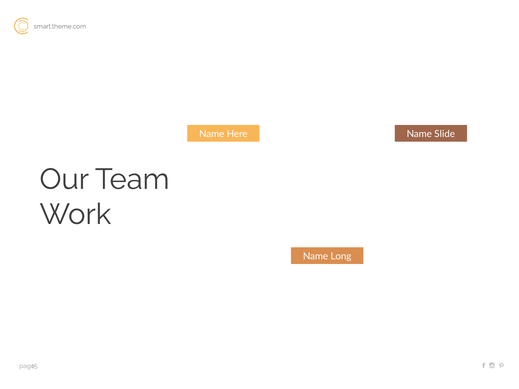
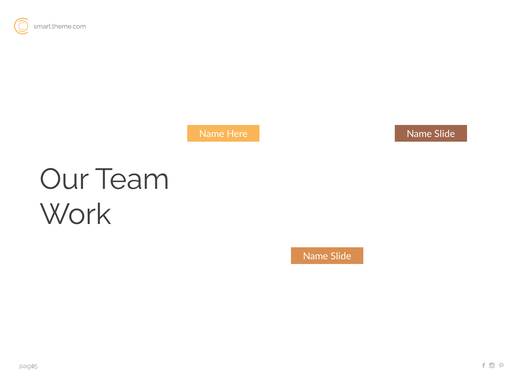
Long at (341, 256): Long -> Slide
